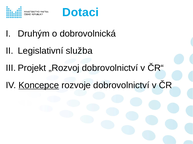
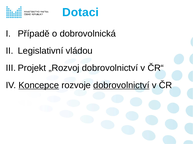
Druhým: Druhým -> Případě
služba: služba -> vládou
dobrovolnictví at (121, 86) underline: none -> present
